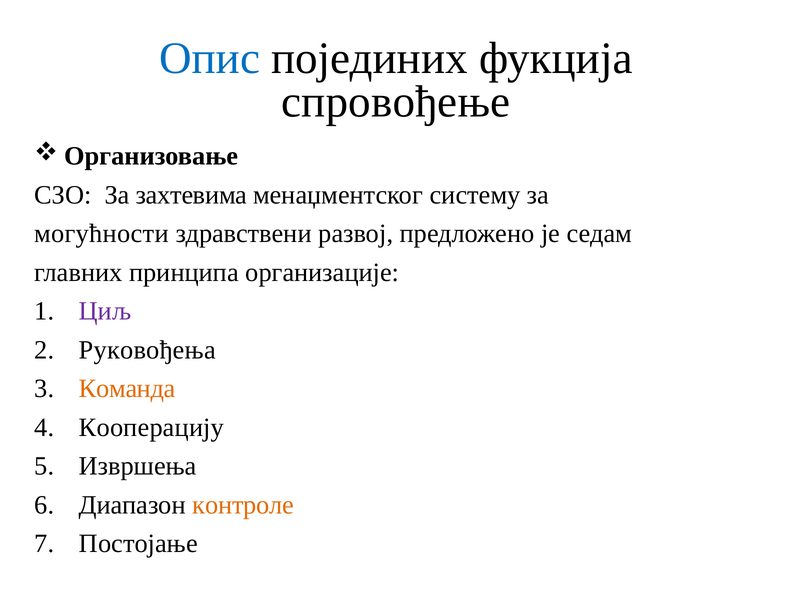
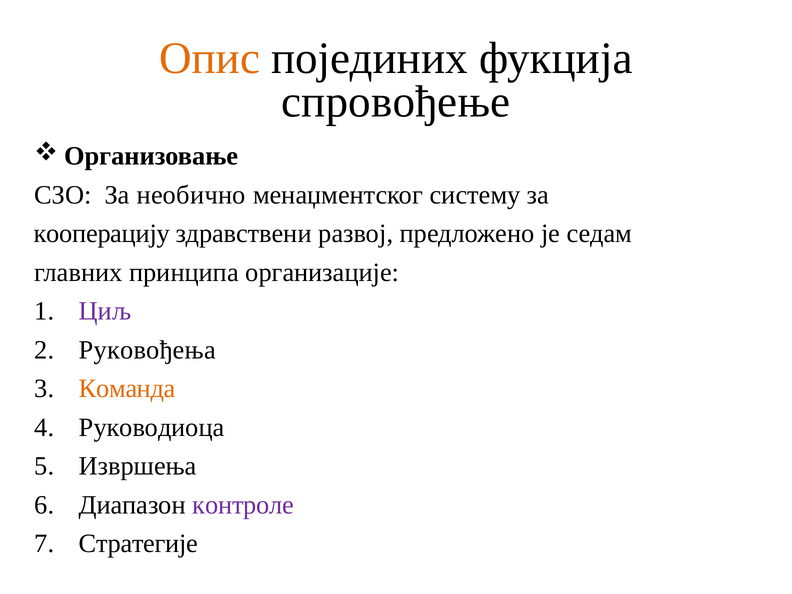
Опис colour: blue -> orange
захтевима: захтевима -> необично
могућности: могућности -> кооперацију
Кооперацију: Кооперацију -> Руководиоца
контроле colour: orange -> purple
Постојање: Постојање -> Стратегије
